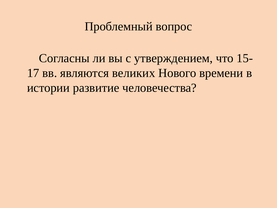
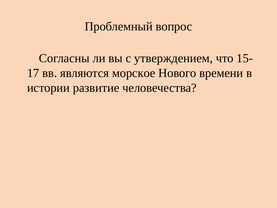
великих: великих -> морское
